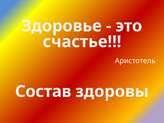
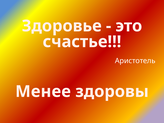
Состав: Состав -> Менее
